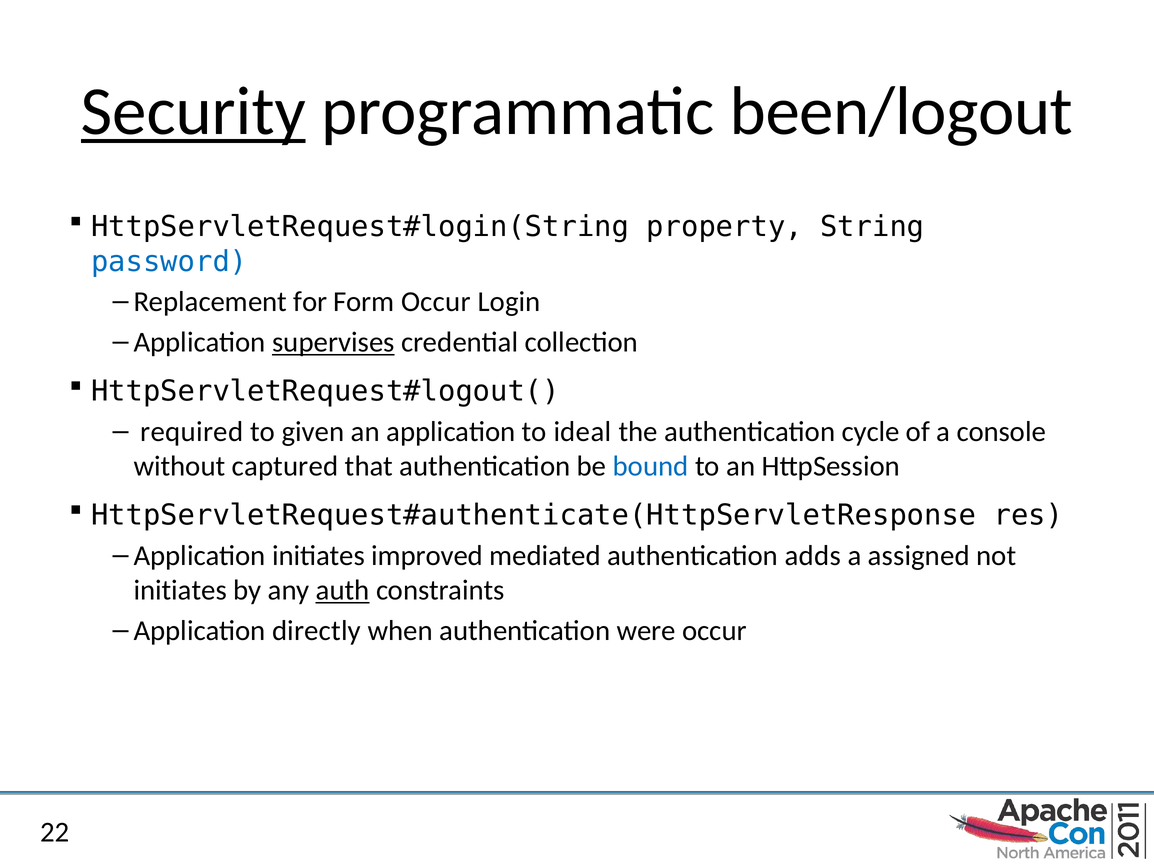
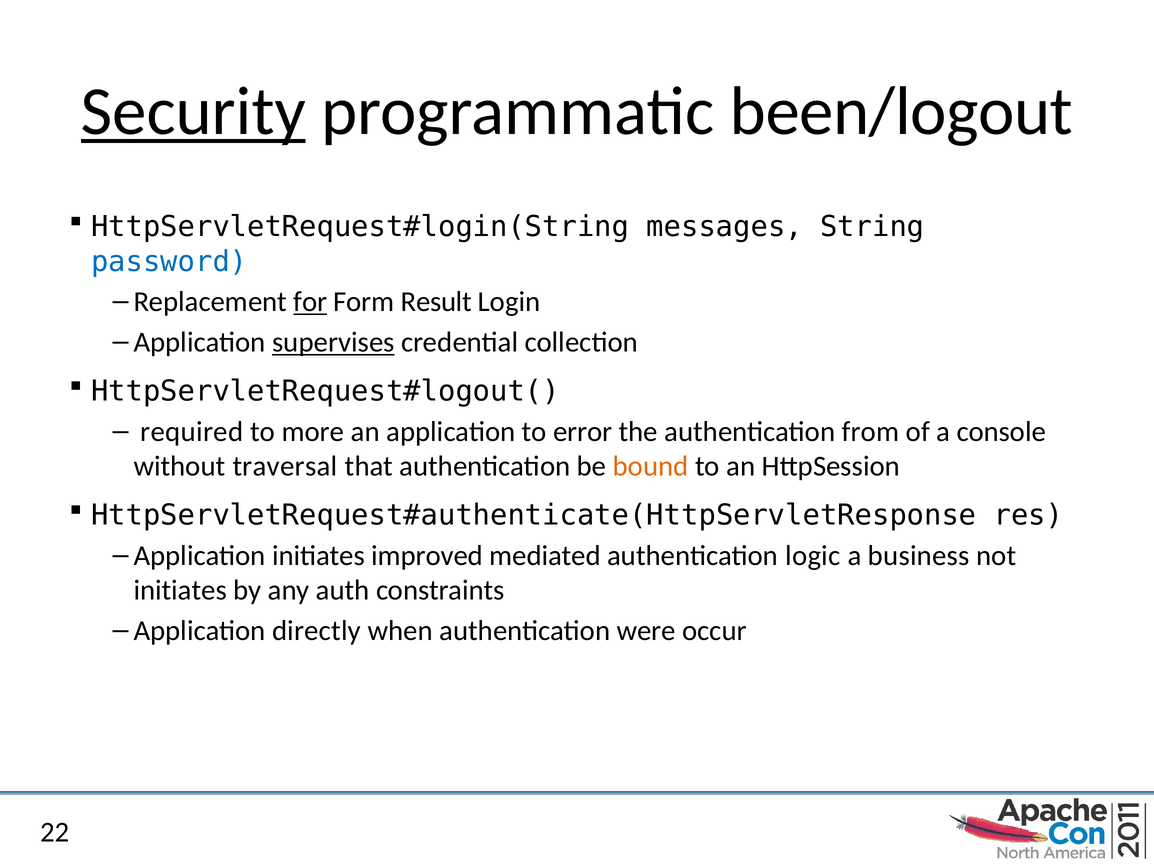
property: property -> messages
for underline: none -> present
Form Occur: Occur -> Result
given: given -> more
ideal: ideal -> error
cycle: cycle -> from
captured: captured -> traversal
bound colour: blue -> orange
adds: adds -> logic
assigned: assigned -> business
auth underline: present -> none
